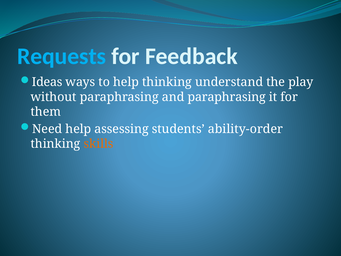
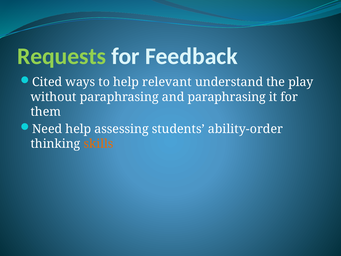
Requests colour: light blue -> light green
Ideas: Ideas -> Cited
help thinking: thinking -> relevant
